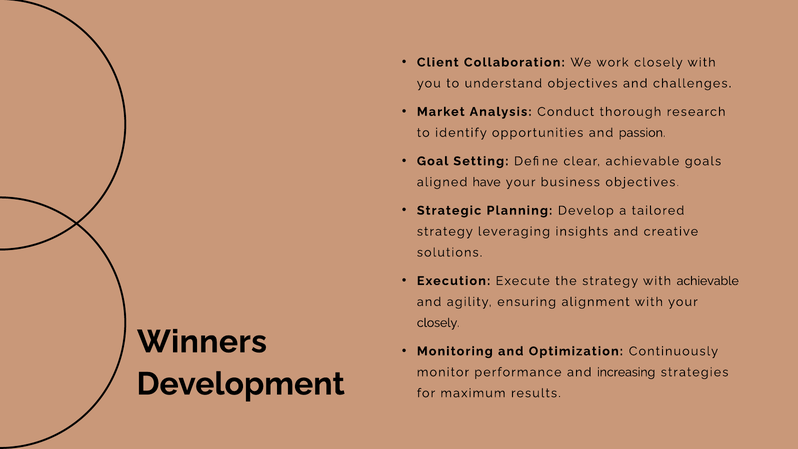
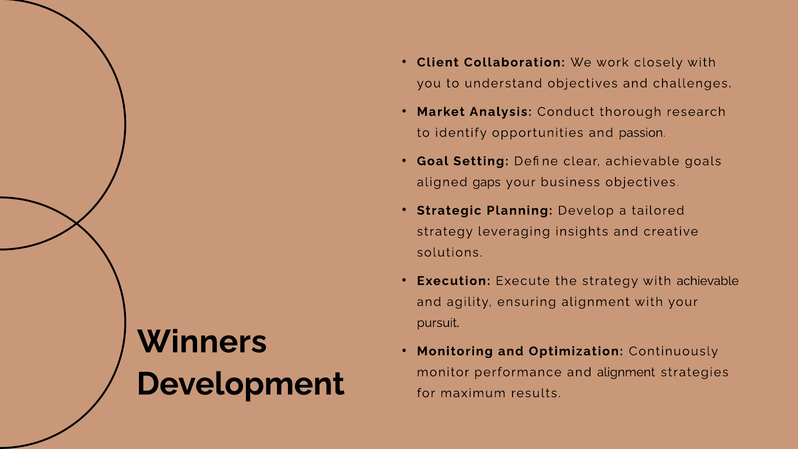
have: have -> gaps
closely at (438, 323): closely -> pursuit
and increasing: increasing -> alignment
